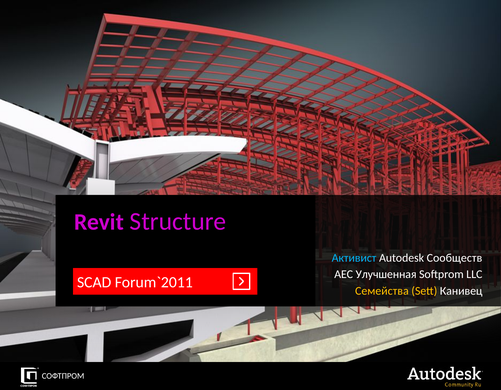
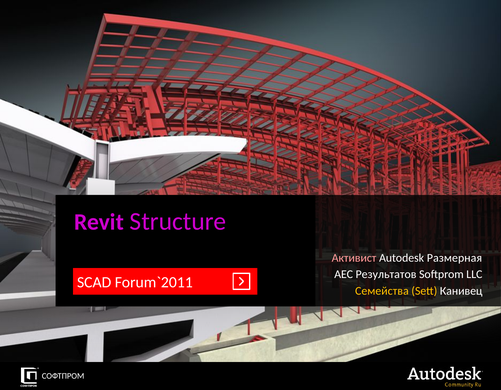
Активист colour: light blue -> pink
Сообществ: Сообществ -> Размерная
Улучшенная: Улучшенная -> Результатов
